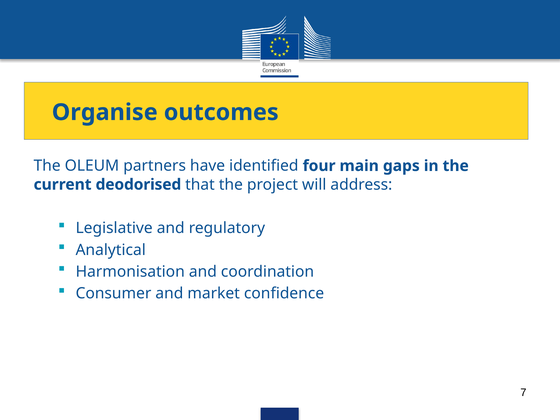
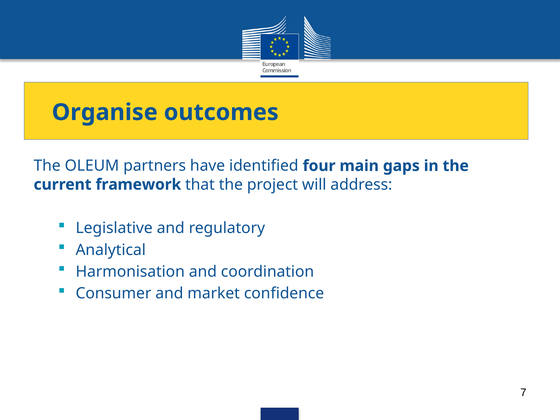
deodorised: deodorised -> framework
